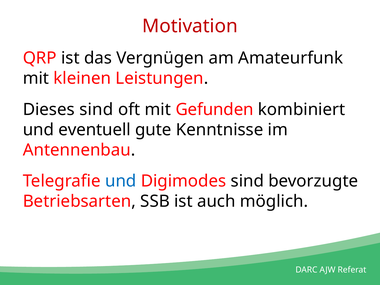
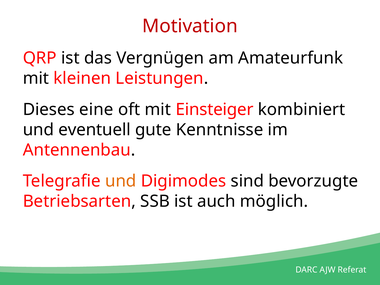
Dieses sind: sind -> eine
Gefunden: Gefunden -> Einsteiger
und at (121, 181) colour: blue -> orange
